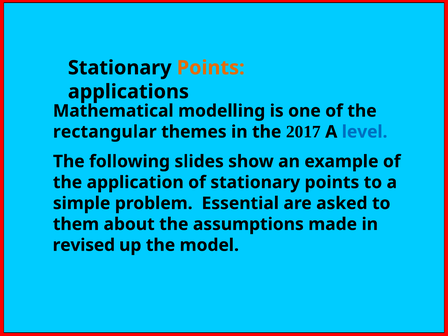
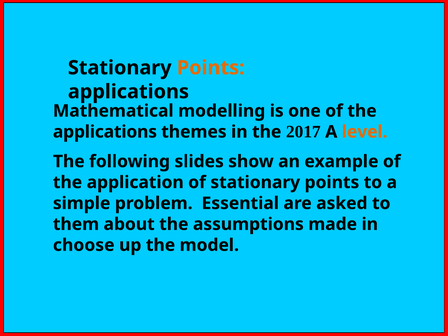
rectangular at (105, 132): rectangular -> applications
level colour: blue -> orange
revised: revised -> choose
